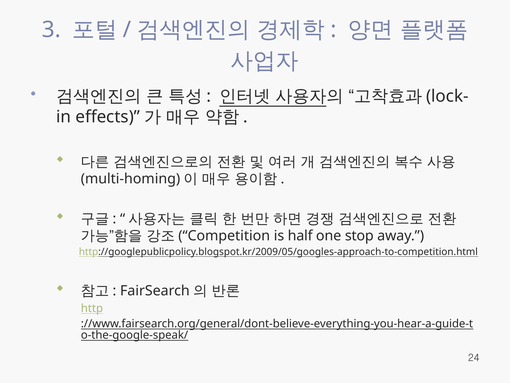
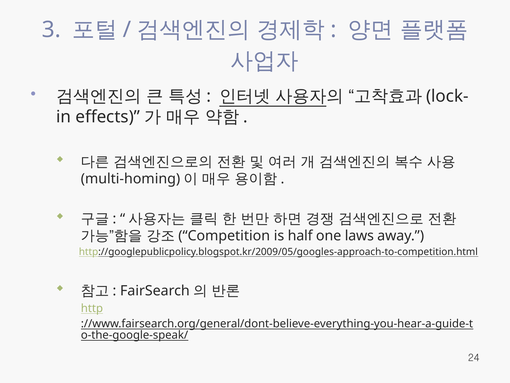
stop: stop -> laws
